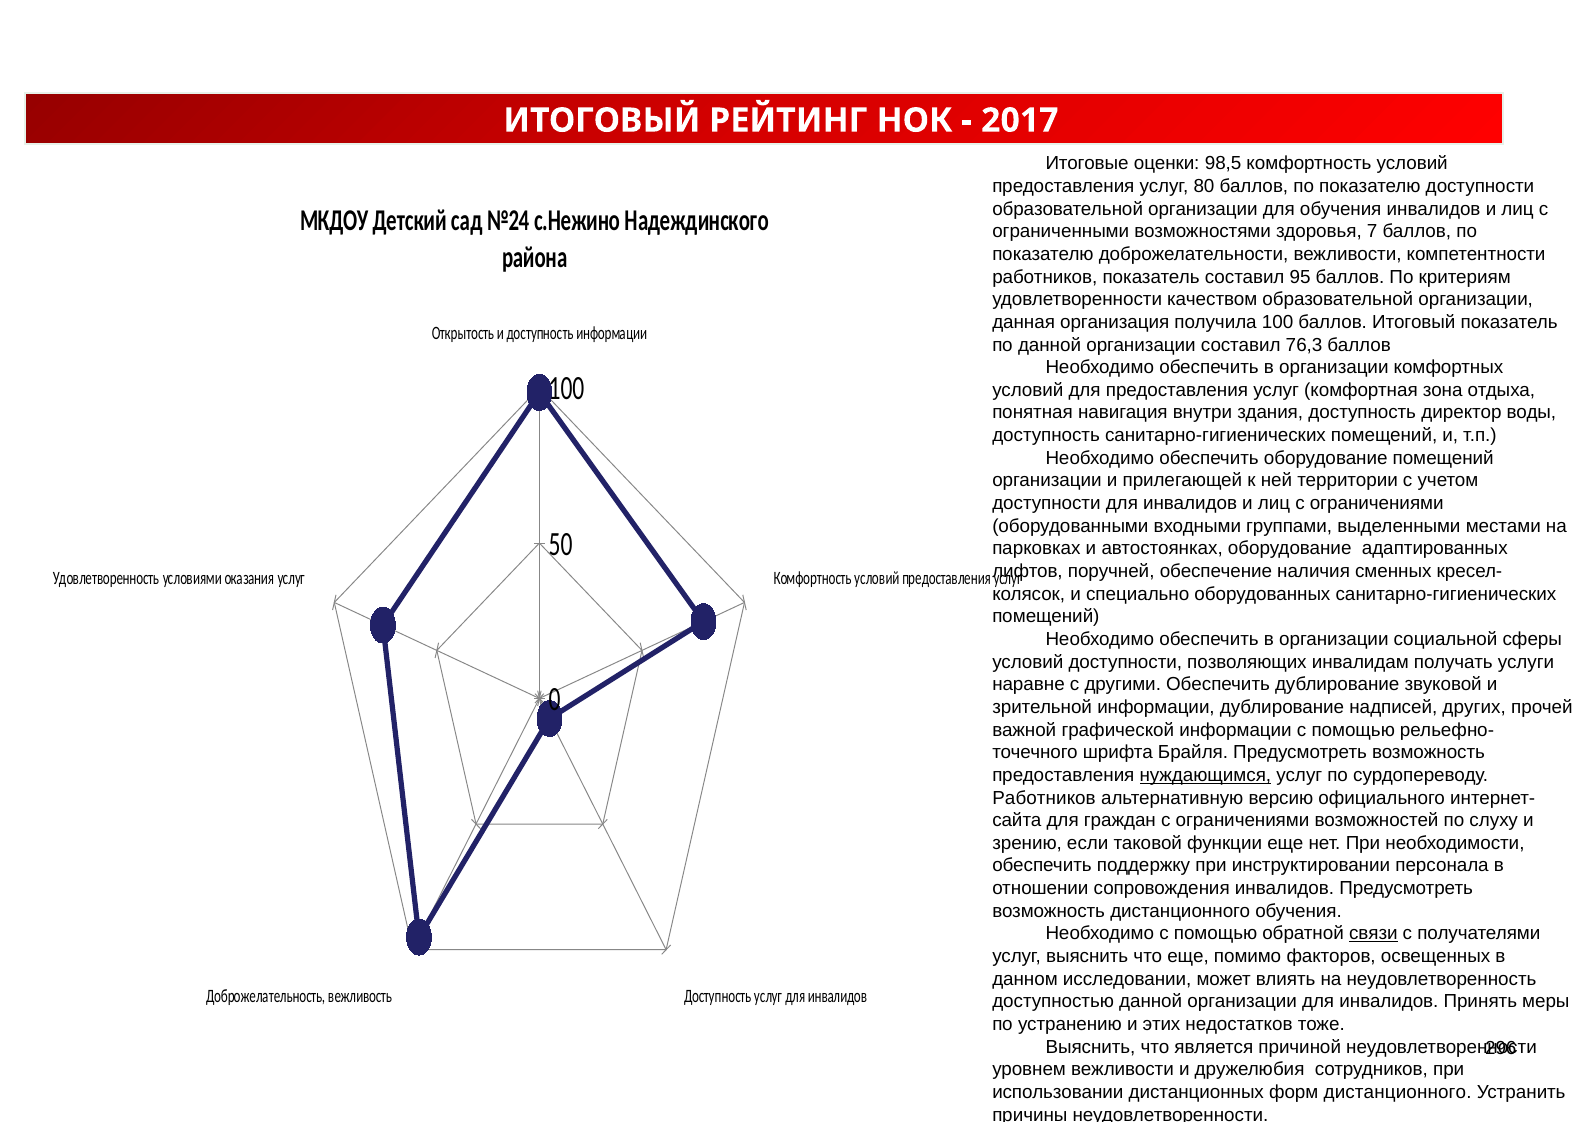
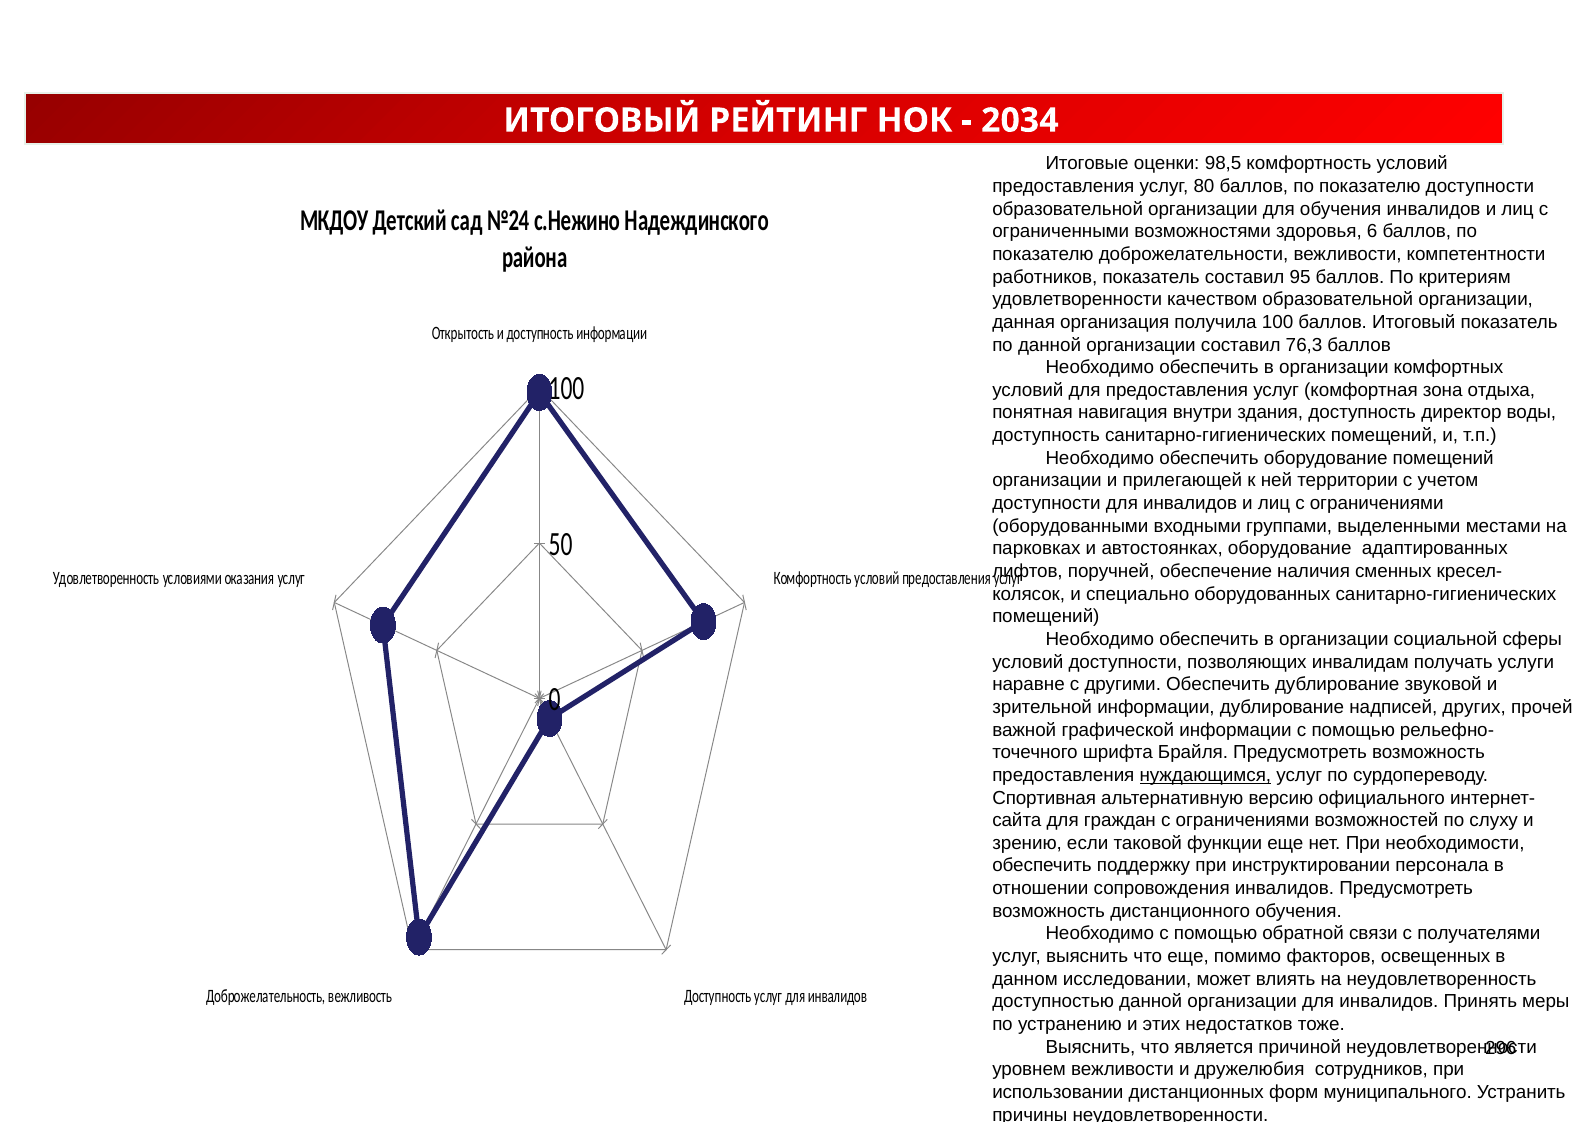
2017: 2017 -> 2034
7: 7 -> 6
Работников at (1044, 798): Работников -> Спортивная
связи underline: present -> none
форм дистанционного: дистанционного -> муниципального
